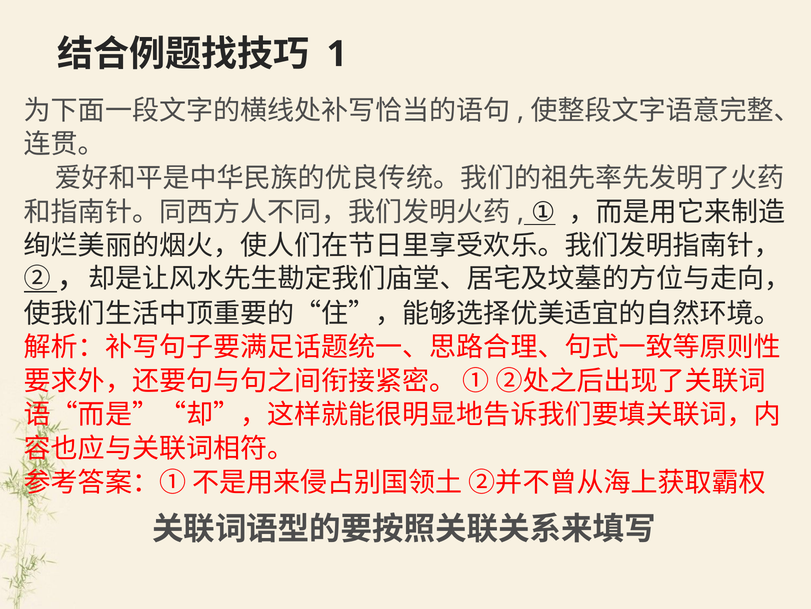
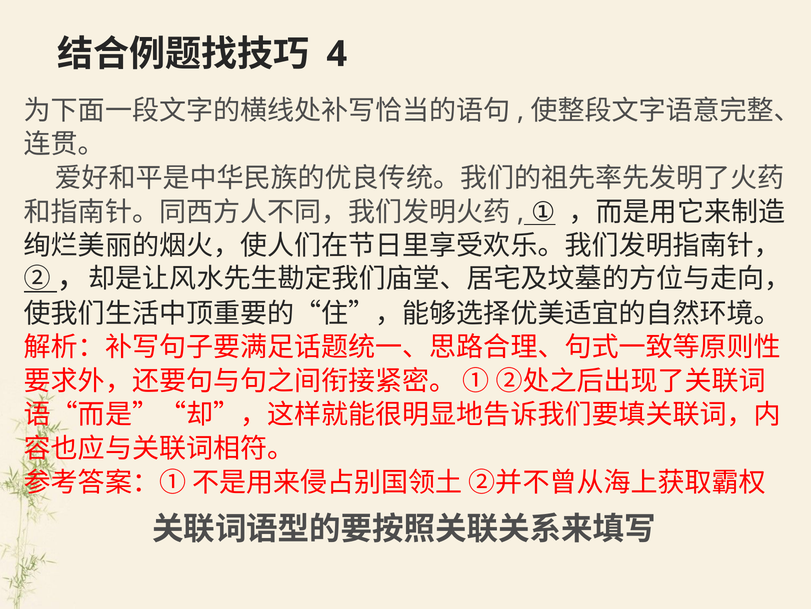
1: 1 -> 4
